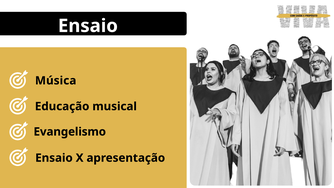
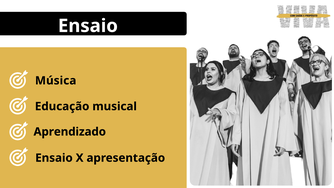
Evangelismo: Evangelismo -> Aprendizado
